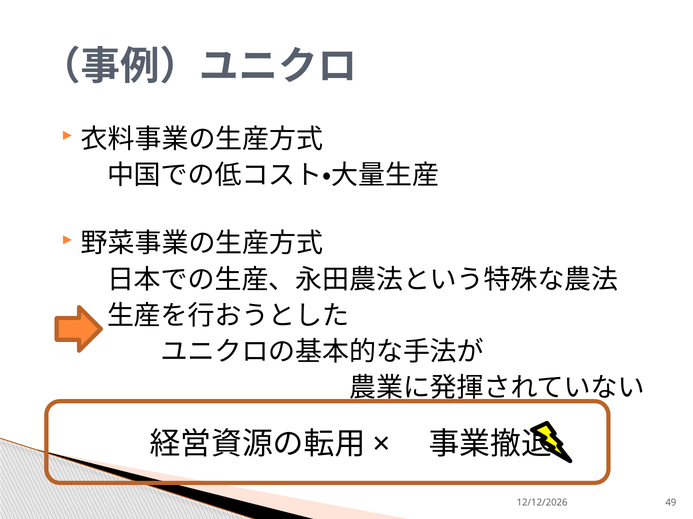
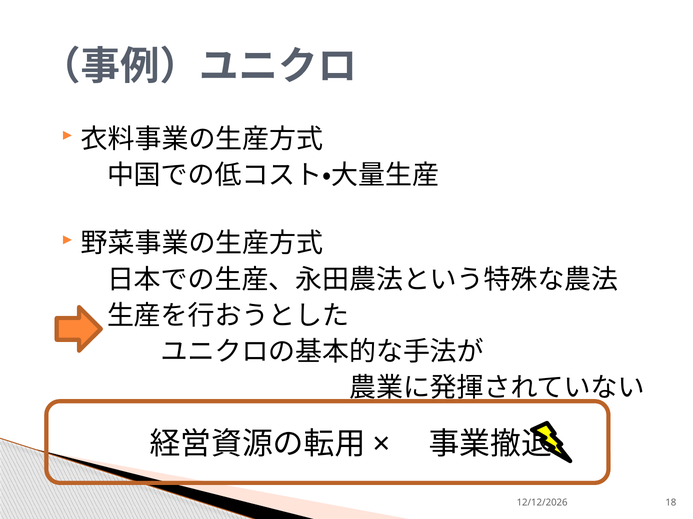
49: 49 -> 18
